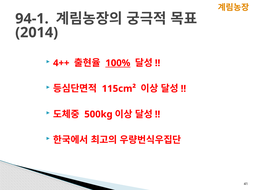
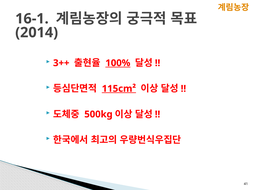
94-1: 94-1 -> 16-1
4++: 4++ -> 3++
115cm² underline: none -> present
